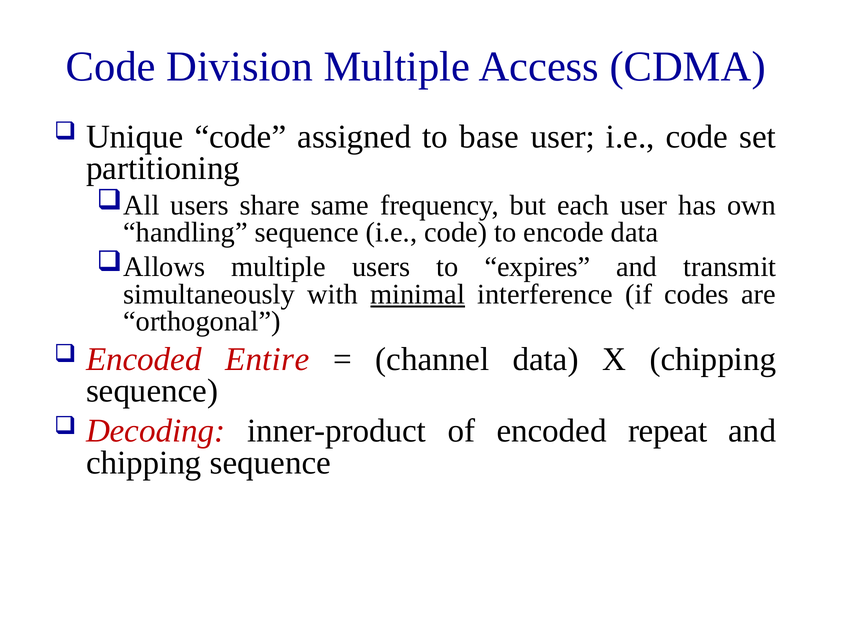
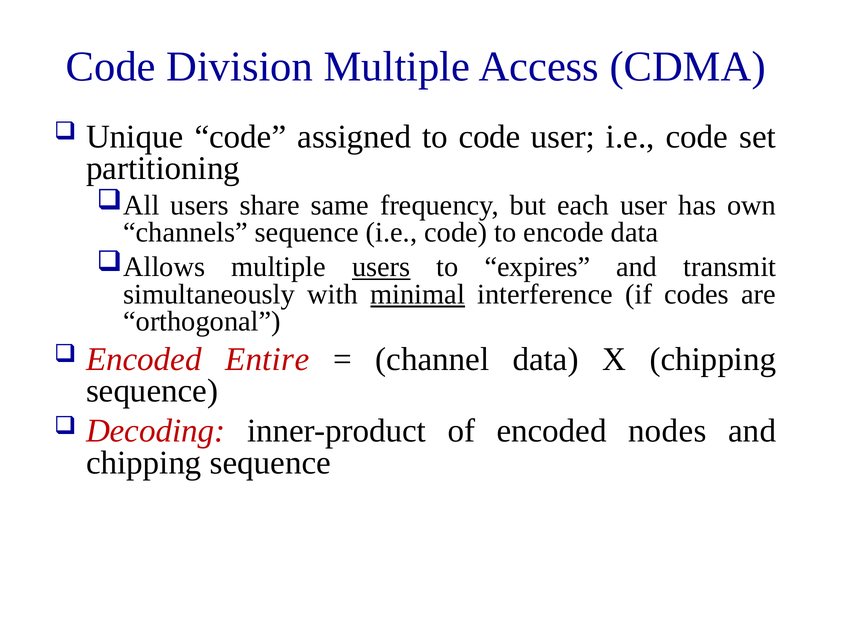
to base: base -> code
handling: handling -> channels
users at (381, 267) underline: none -> present
repeat: repeat -> nodes
